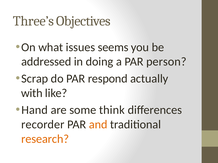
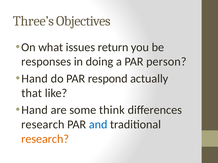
seems: seems -> return
addressed: addressed -> responses
Scrap at (35, 79): Scrap -> Hand
with: with -> that
recorder at (43, 125): recorder -> research
and colour: orange -> blue
